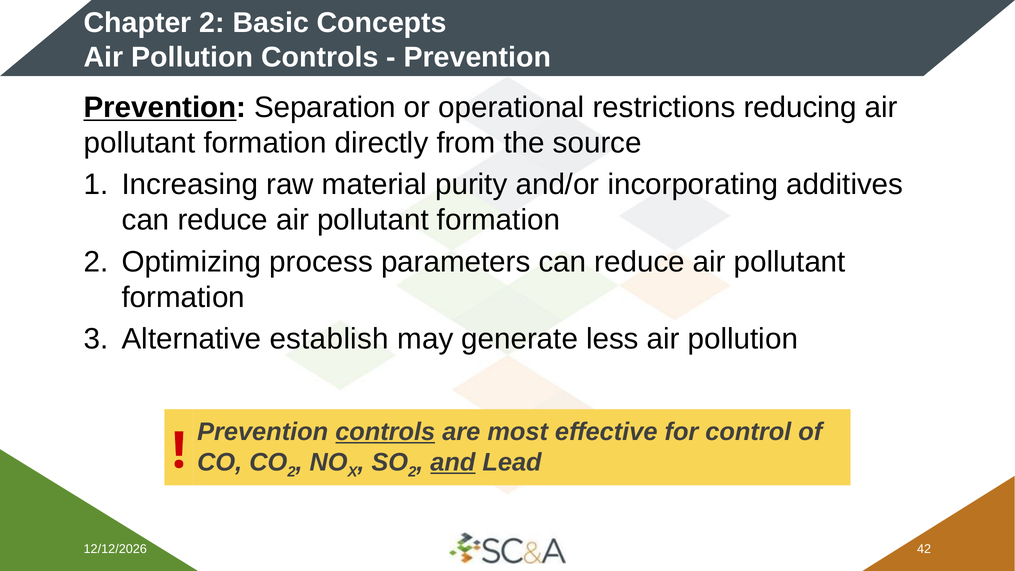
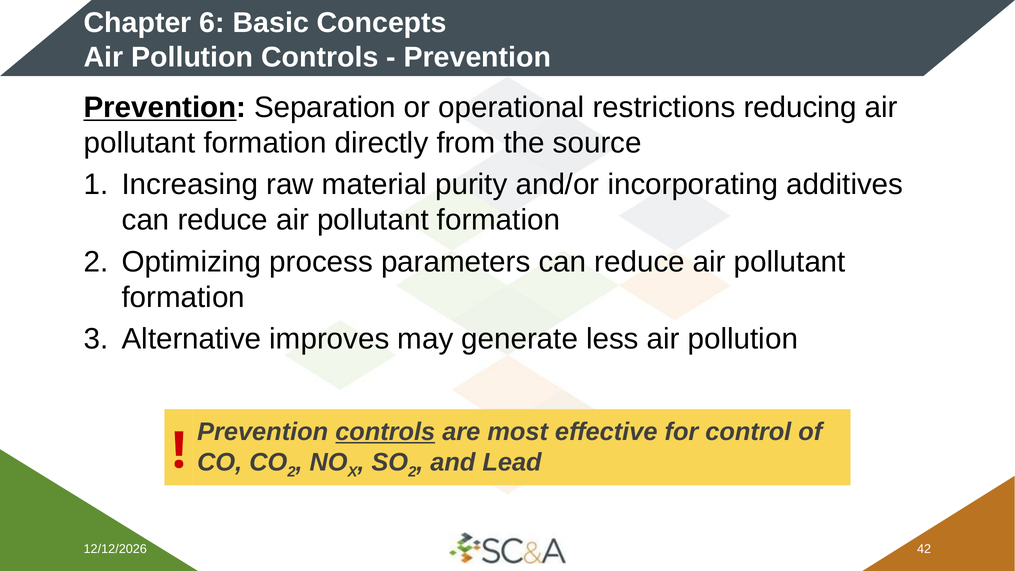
Chapter 2: 2 -> 6
establish: establish -> improves
and underline: present -> none
